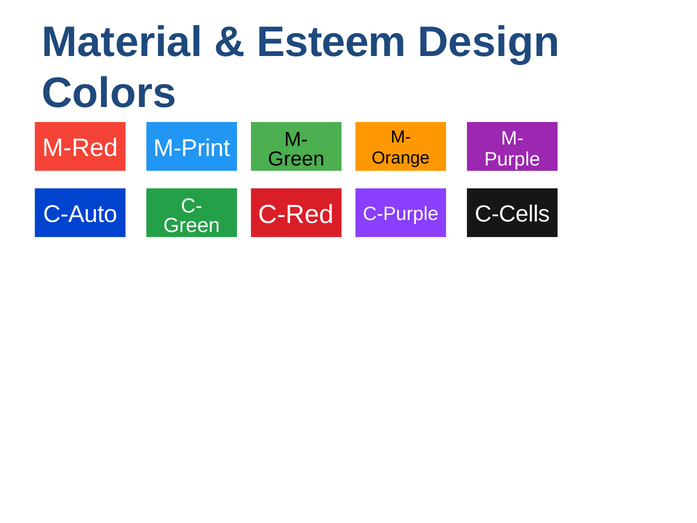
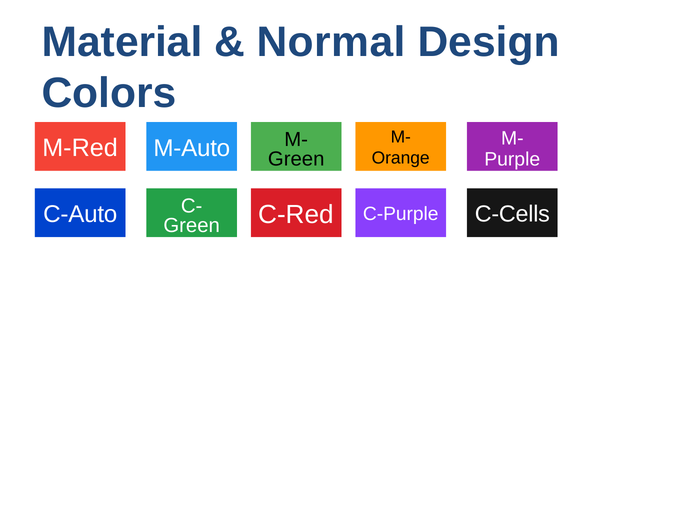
Esteem: Esteem -> Normal
M-Print: M-Print -> M-Auto
